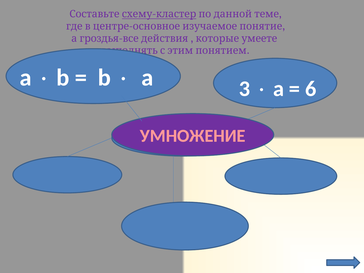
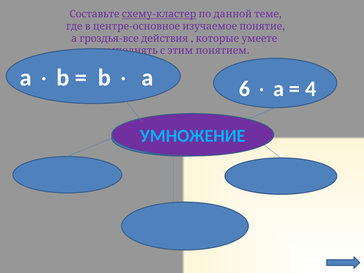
3: 3 -> 6
6: 6 -> 4
УМНОЖЕНИЕ colour: pink -> light blue
